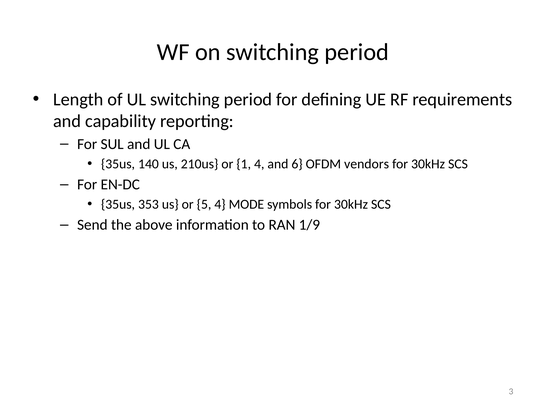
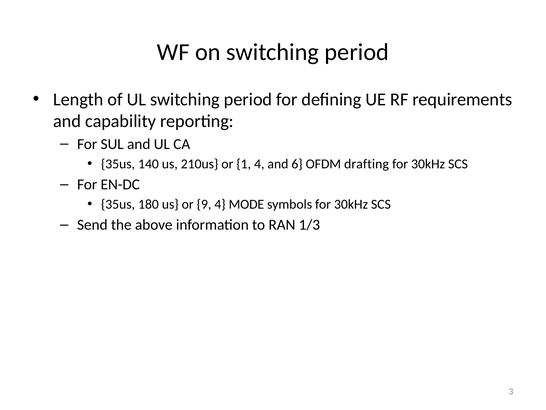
vendors: vendors -> drafting
353: 353 -> 180
5: 5 -> 9
1/9: 1/9 -> 1/3
